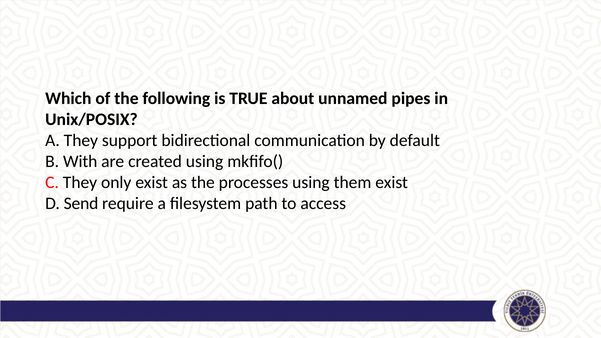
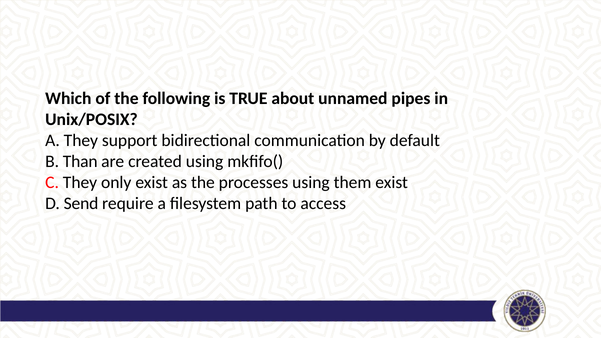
With: With -> Than
